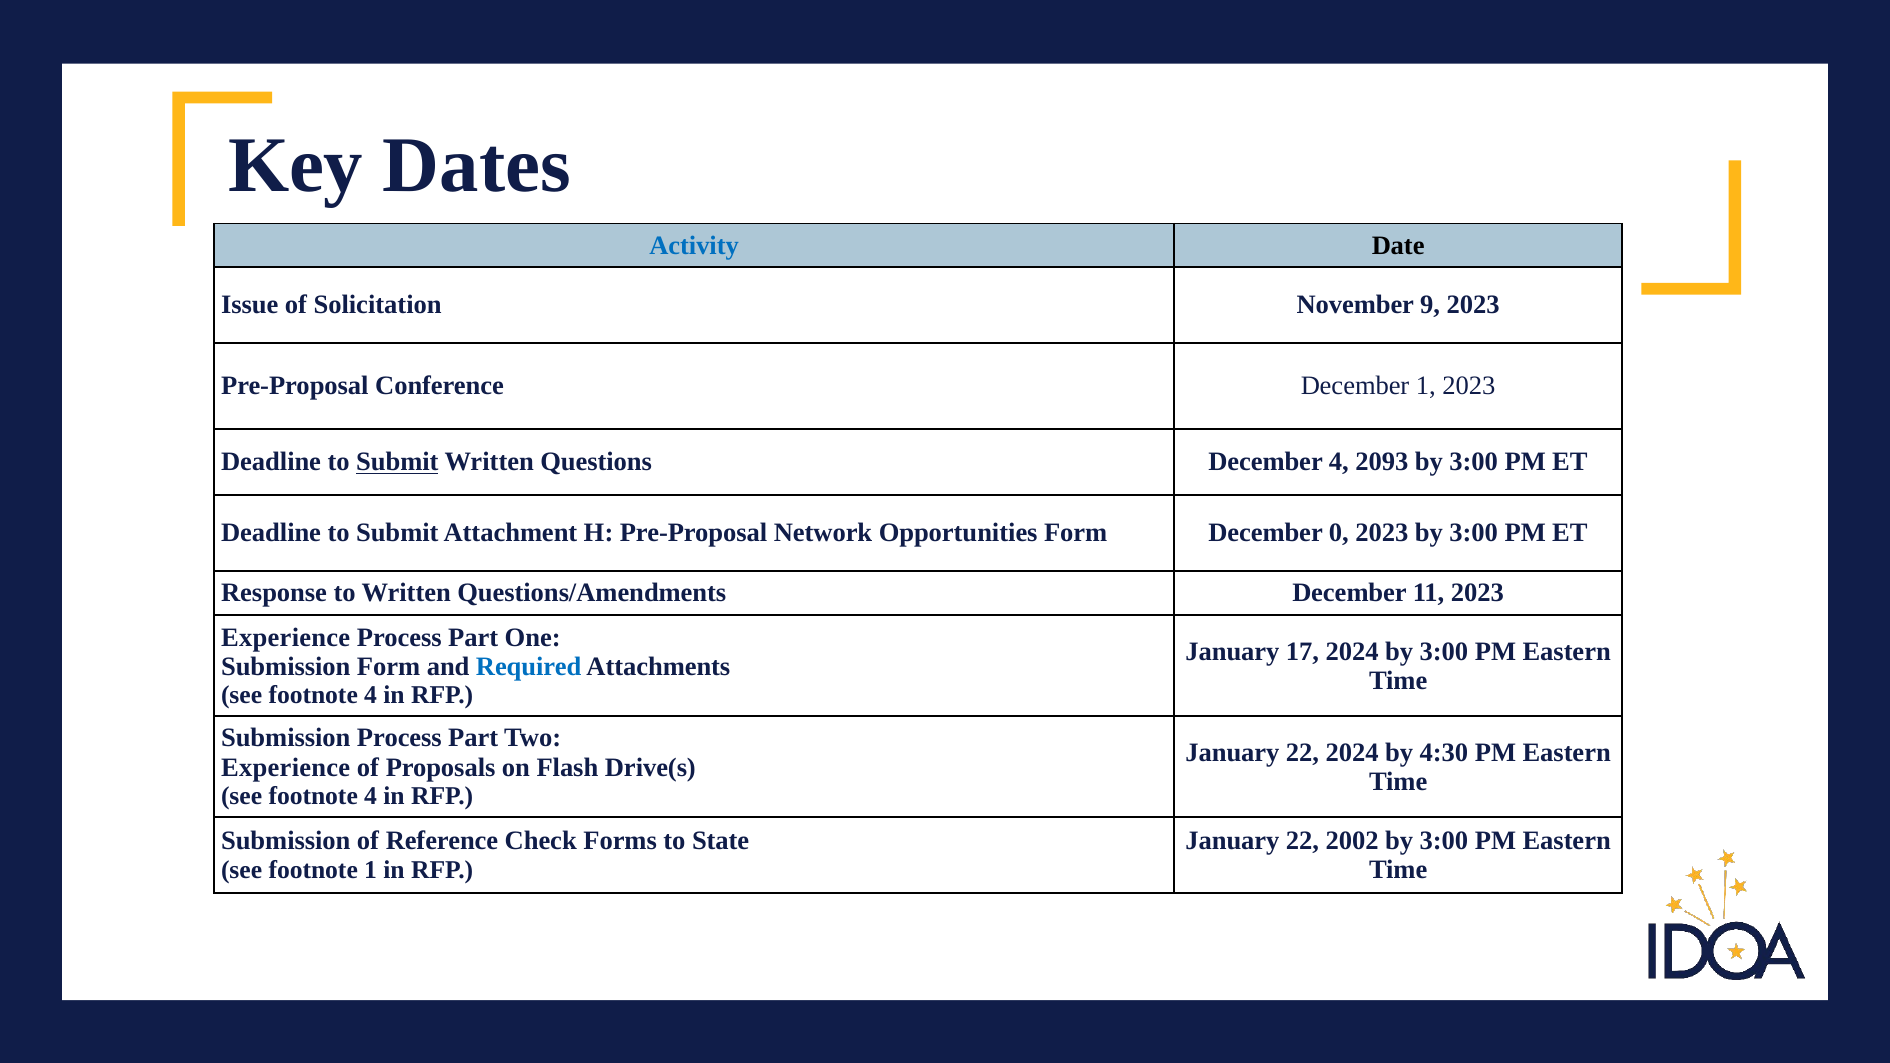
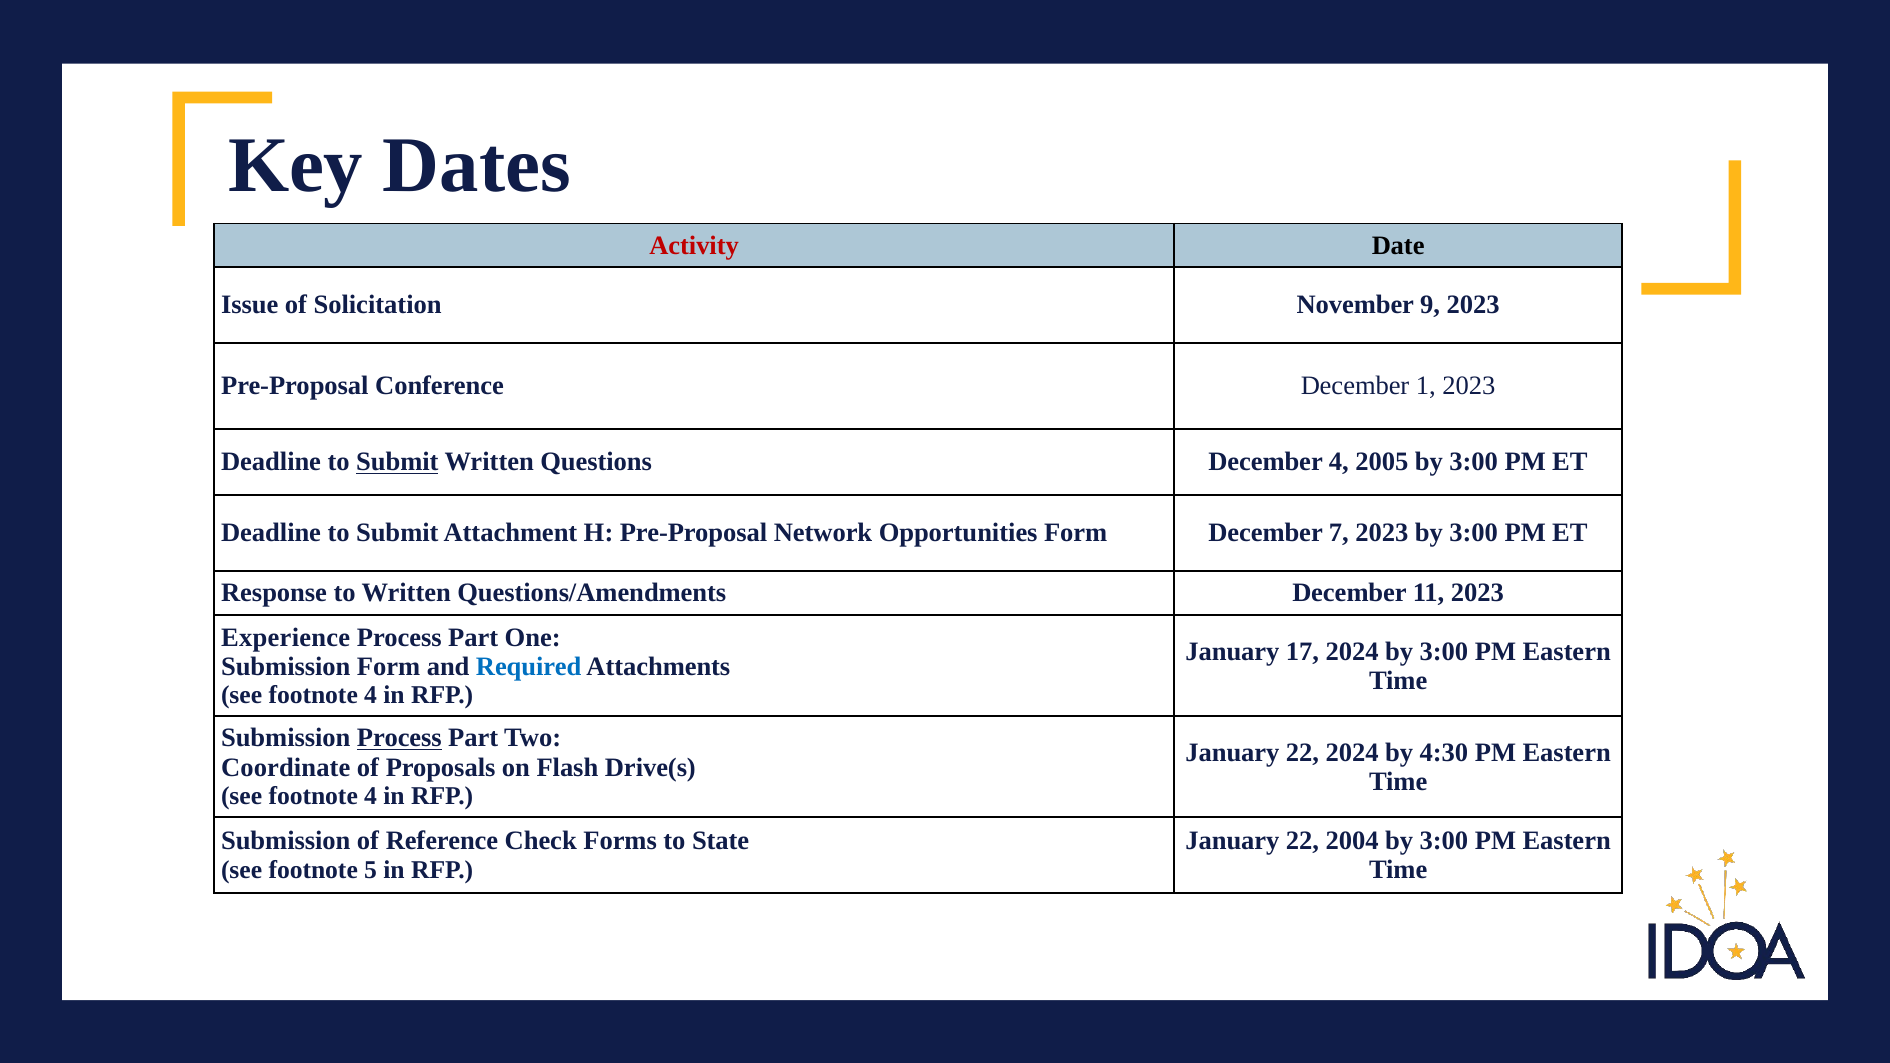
Activity colour: blue -> red
2093: 2093 -> 2005
0: 0 -> 7
Process at (399, 738) underline: none -> present
Experience at (286, 768): Experience -> Coordinate
2002: 2002 -> 2004
footnote 1: 1 -> 5
